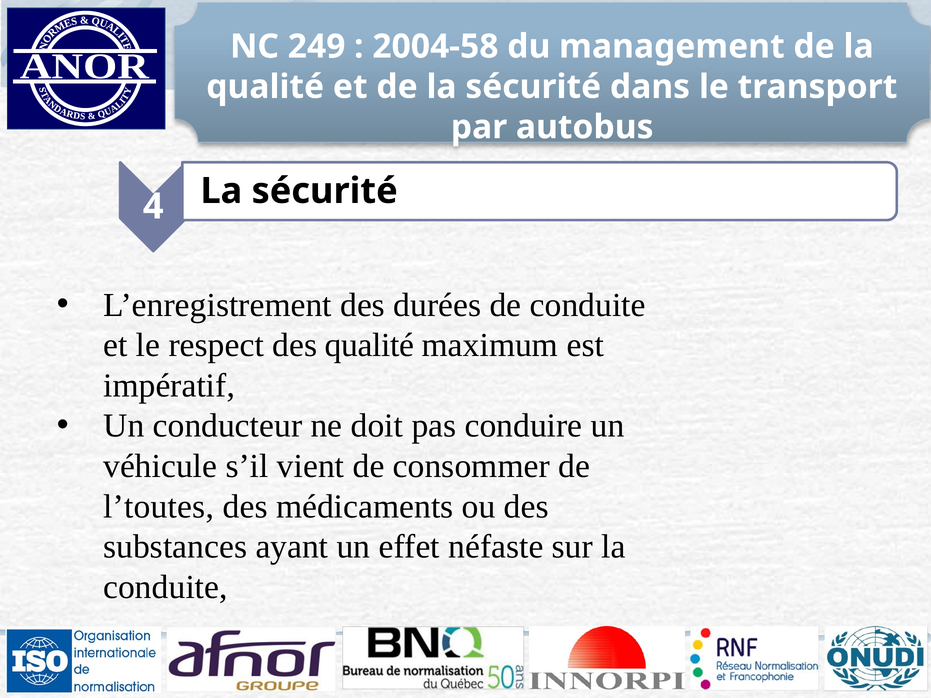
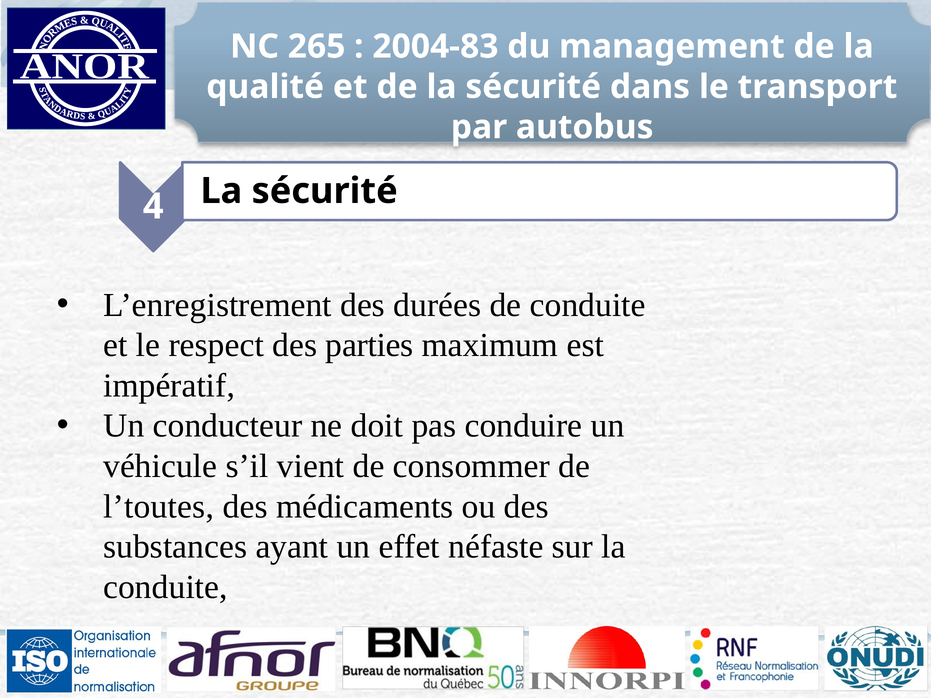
249: 249 -> 265
2004-58: 2004-58 -> 2004-83
des qualité: qualité -> parties
